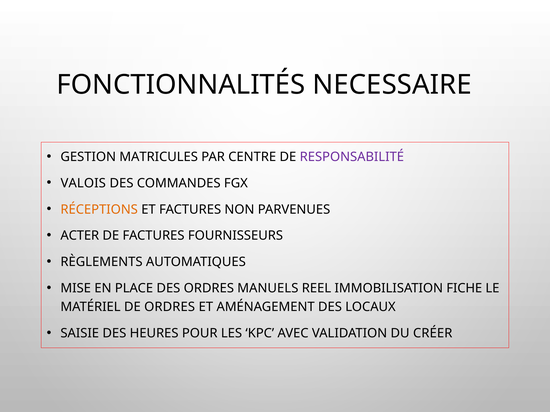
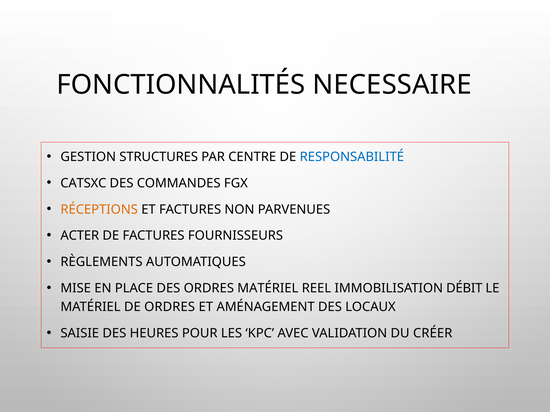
MATRICULES: MATRICULES -> STRUCTURES
RESPONSABILITÉ colour: purple -> blue
VALOIS: VALOIS -> CATSXC
ORDRES MANUELS: MANUELS -> MATÉRIEL
FICHE: FICHE -> DÉBIT
